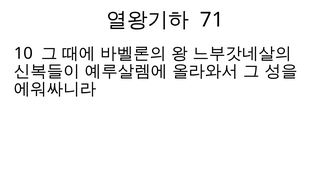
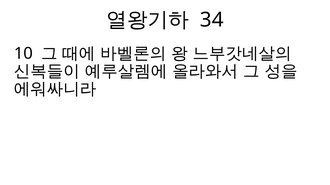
71: 71 -> 34
